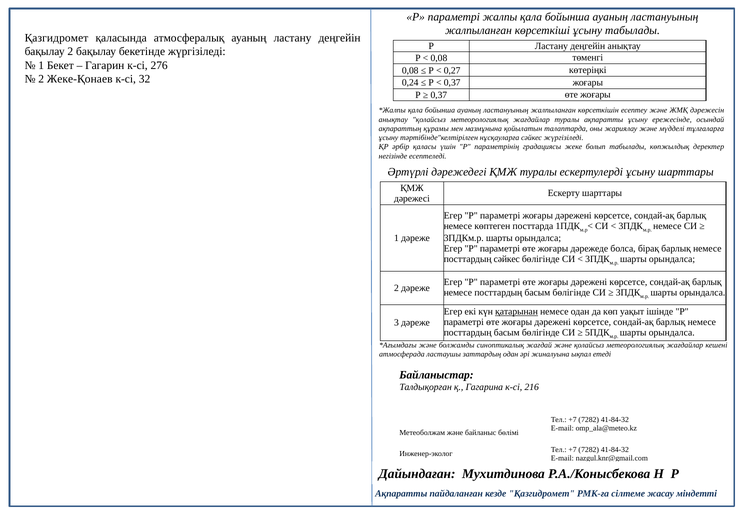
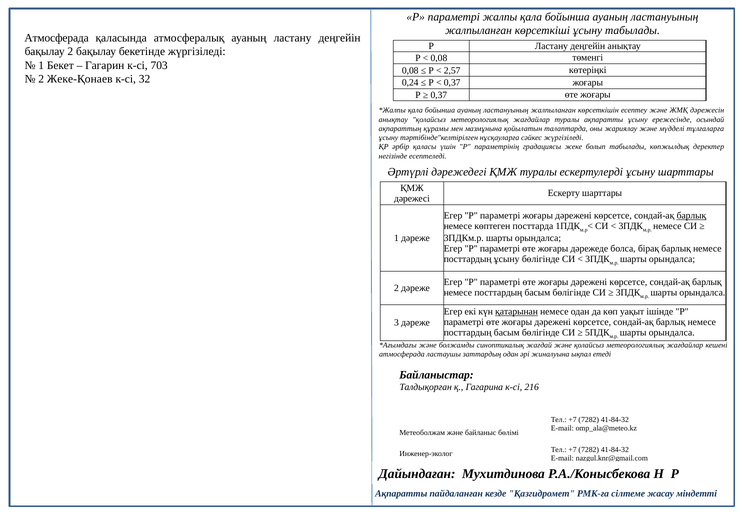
Қазгидромет at (56, 38): Қазгидромет -> Атмосферада
276: 276 -> 703
0,27: 0,27 -> 2,57
барлық at (691, 216) underline: none -> present
посттардың сәйкес: сәйкес -> ұсыну
